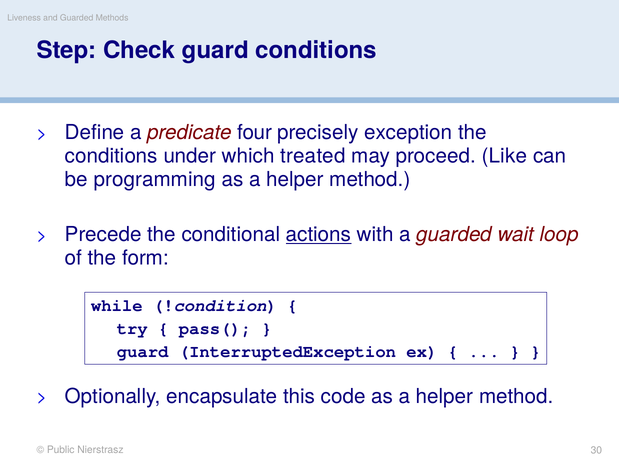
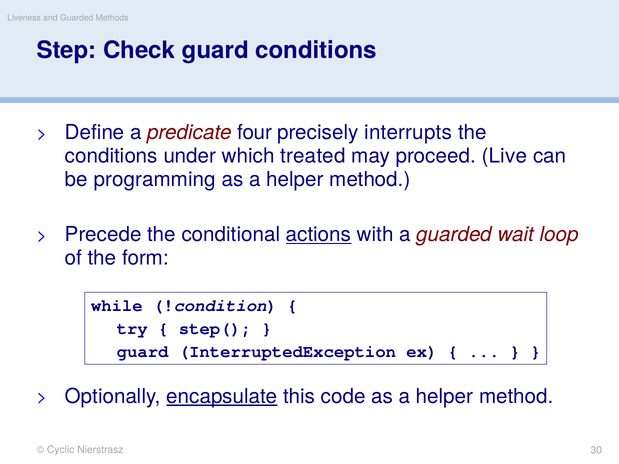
exception: exception -> interrupts
Like: Like -> Live
pass(: pass( -> step(
encapsulate underline: none -> present
Public: Public -> Cyclic
